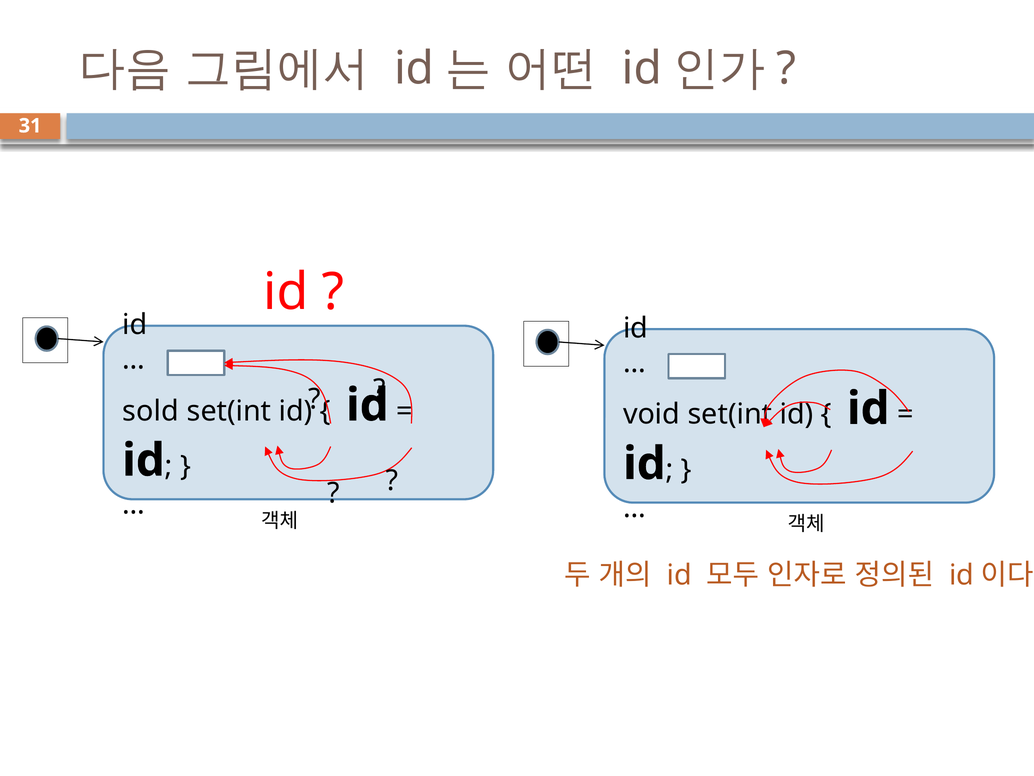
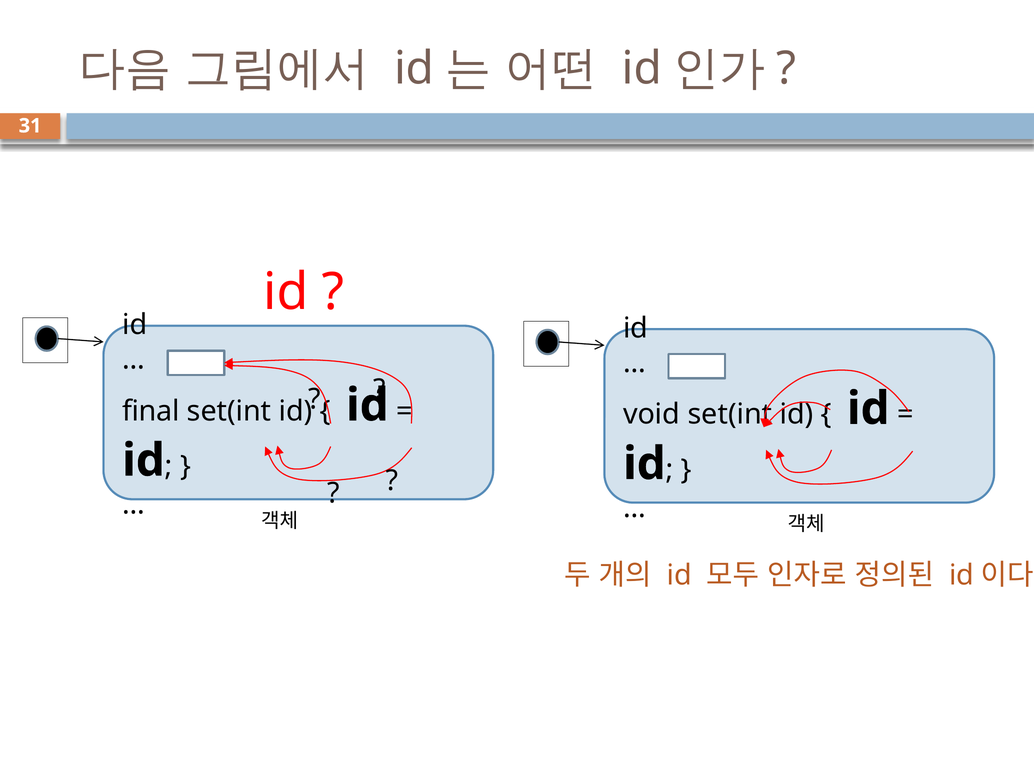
sold: sold -> final
